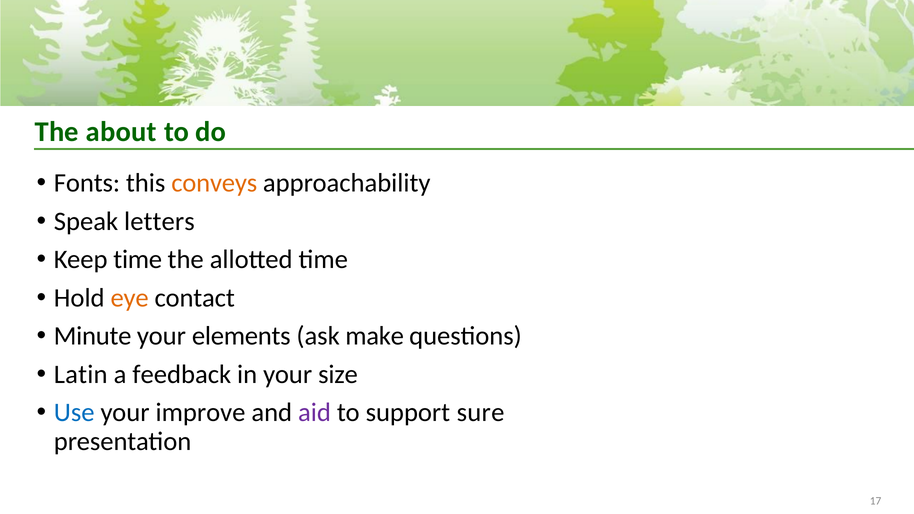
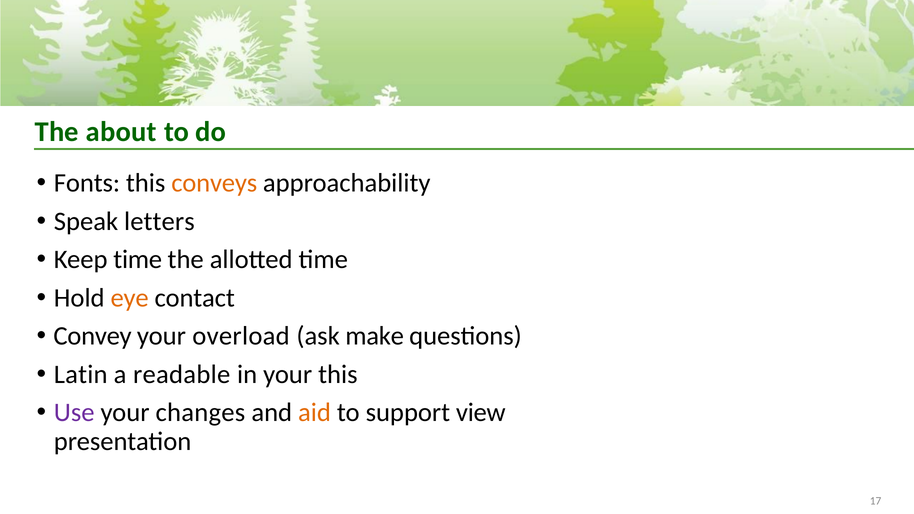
Minute: Minute -> Convey
elements: elements -> overload
feedback: feedback -> readable
your size: size -> this
Use colour: blue -> purple
improve: improve -> changes
aid colour: purple -> orange
sure: sure -> view
